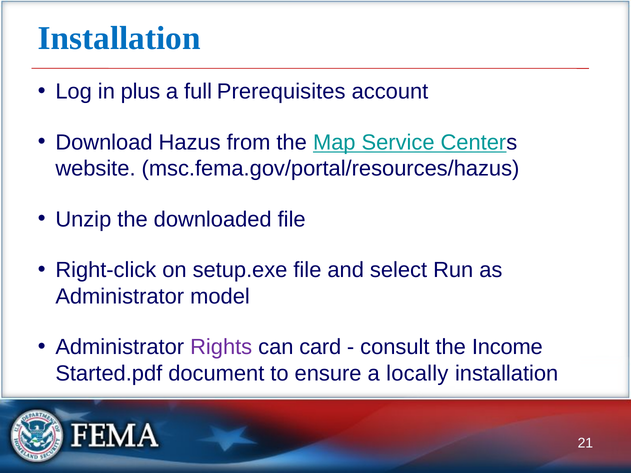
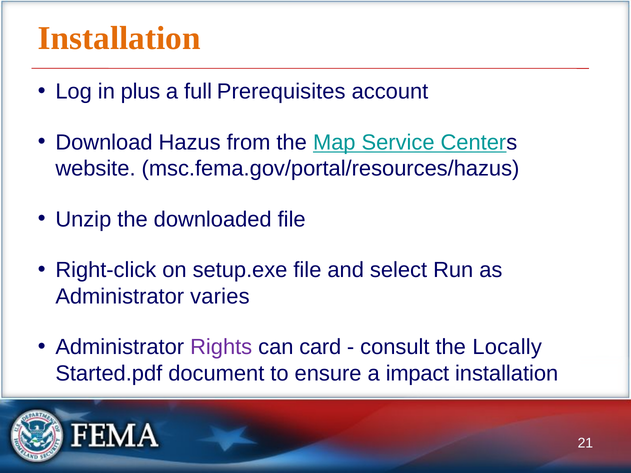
Installation at (119, 38) colour: blue -> orange
model: model -> varies
Income: Income -> Locally
locally: locally -> impact
